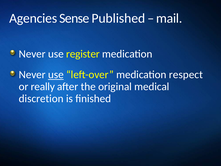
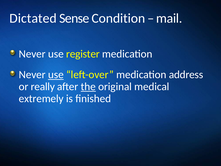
Agencies: Agencies -> Dictated
Published: Published -> Condition
respect: respect -> address
the underline: none -> present
discretion: discretion -> extremely
